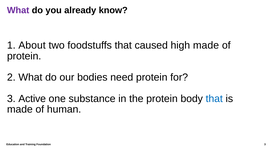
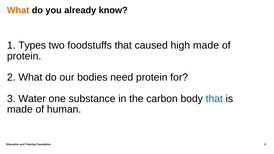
What at (18, 10) colour: purple -> orange
About: About -> Types
Active: Active -> Water
the protein: protein -> carbon
